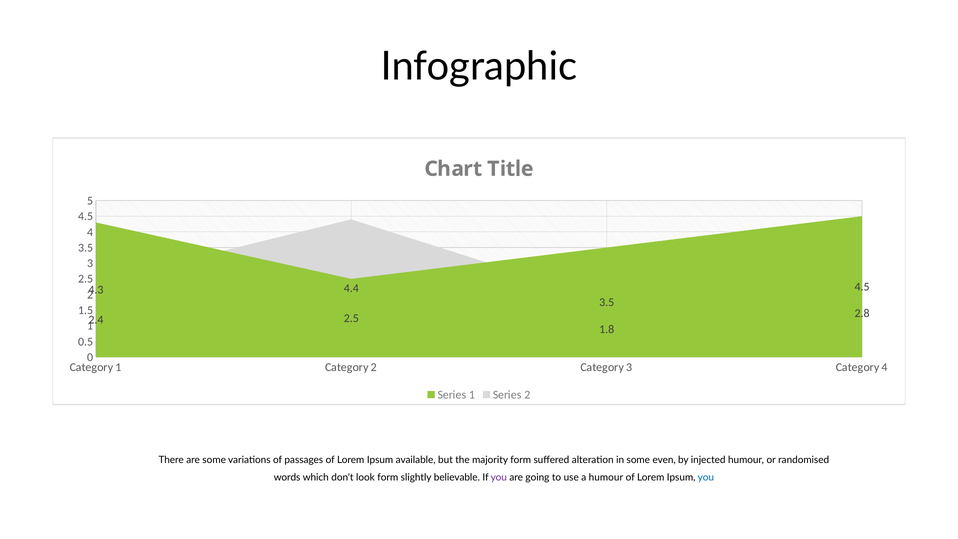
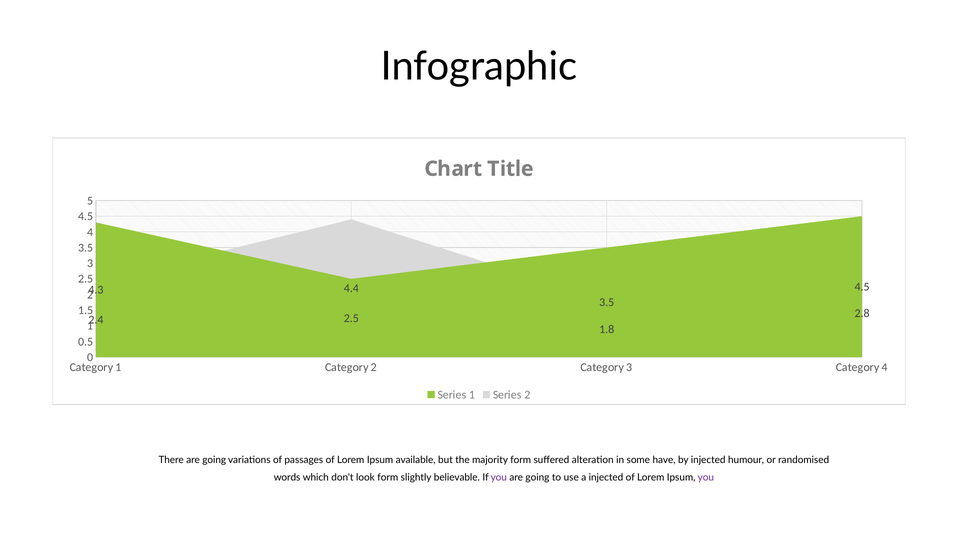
There are some: some -> going
even: even -> have
a humour: humour -> injected
you at (706, 478) colour: blue -> purple
